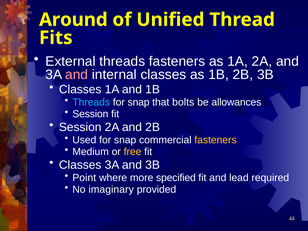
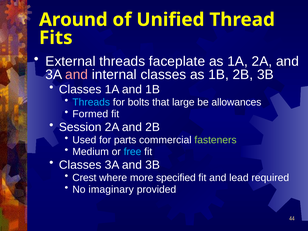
threads fasteners: fasteners -> faceplate
snap at (139, 102): snap -> bolts
bolts: bolts -> large
Session at (90, 114): Session -> Formed
Used for snap: snap -> parts
fasteners at (216, 140) colour: yellow -> light green
free colour: yellow -> light blue
Point: Point -> Crest
